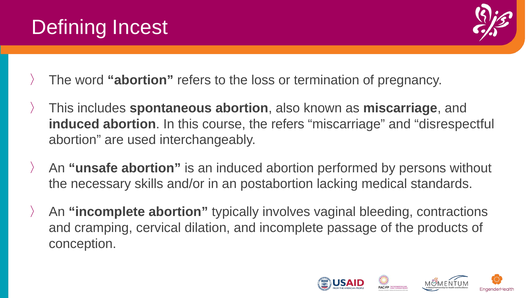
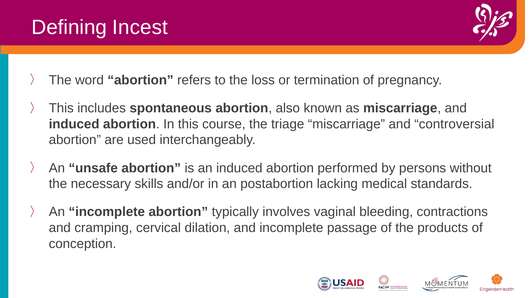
the refers: refers -> triage
disrespectful: disrespectful -> controversial
